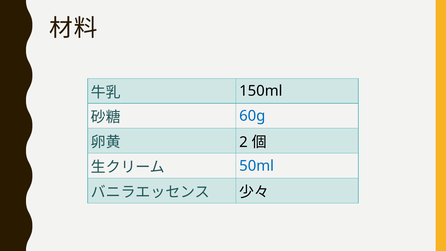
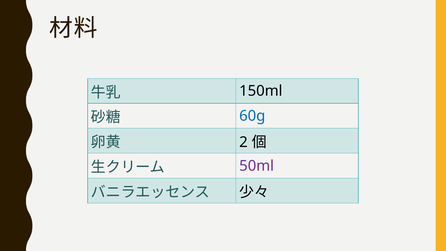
50ml colour: blue -> purple
